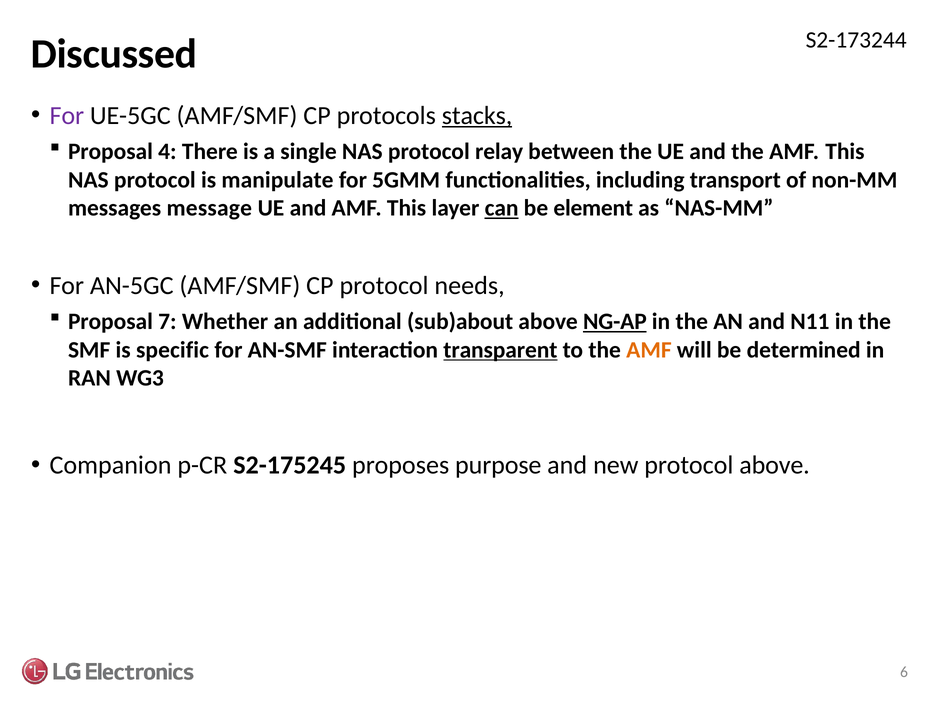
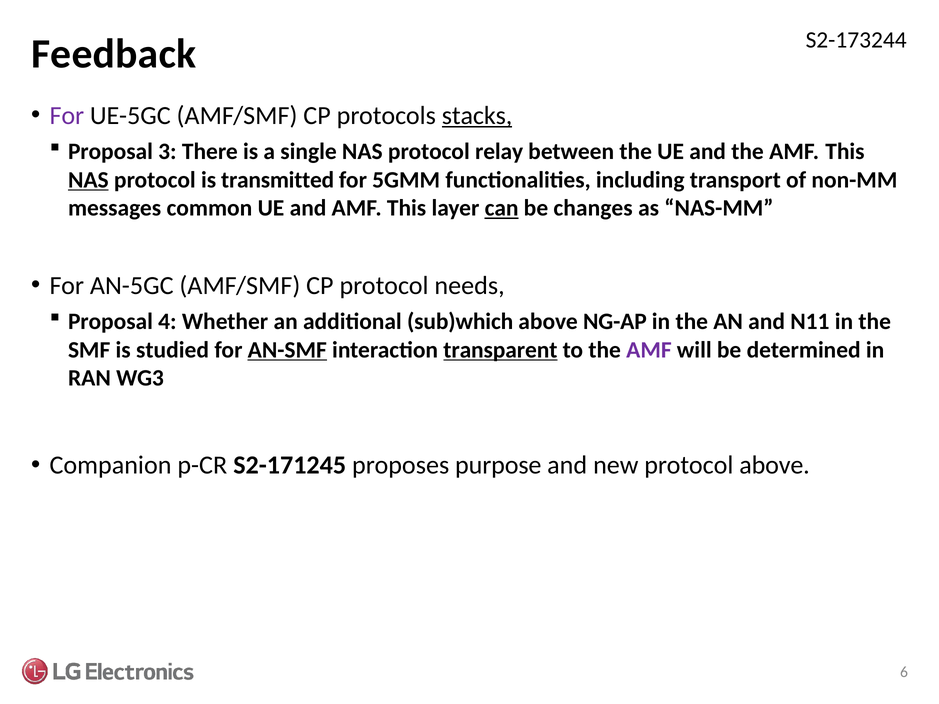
Discussed: Discussed -> Feedback
4: 4 -> 3
NAS at (88, 180) underline: none -> present
manipulate: manipulate -> transmitted
message: message -> common
element: element -> changes
7: 7 -> 4
sub)about: sub)about -> sub)which
NG-AP underline: present -> none
specific: specific -> studied
AN-SMF underline: none -> present
AMF at (649, 350) colour: orange -> purple
S2-175245: S2-175245 -> S2-171245
